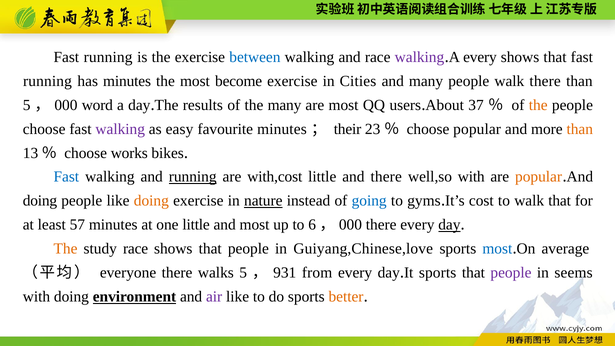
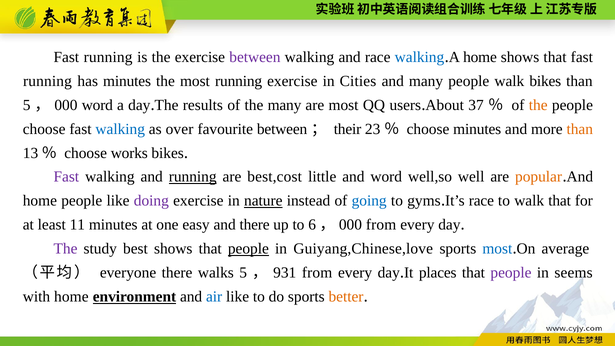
between at (255, 57) colour: blue -> purple
walking at (419, 57) colour: purple -> blue
A every: every -> home
most become: become -> running
walk there: there -> bikes
walking at (120, 129) colour: purple -> blue
easy: easy -> over
favourite minutes: minutes -> between
choose popular: popular -> minutes
Fast at (66, 177) colour: blue -> purple
with,cost: with,cost -> best,cost
and there: there -> word
well,so with: with -> well
doing at (40, 201): doing -> home
doing at (151, 201) colour: orange -> purple
cost at (481, 201): cost -> race
57: 57 -> 11
one little: little -> easy
and most: most -> there
there at (381, 225): there -> from
day at (449, 225) underline: present -> none
The at (66, 249) colour: orange -> purple
study race: race -> best
people at (248, 249) underline: none -> present
sports at (438, 273): sports -> places
with doing: doing -> home
air colour: purple -> blue
